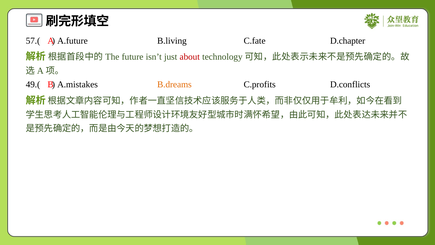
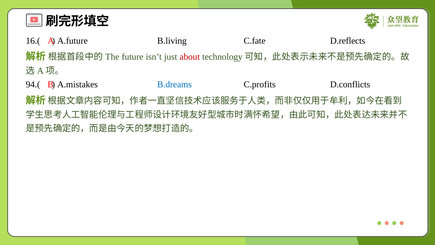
57.(: 57.( -> 16.(
D.chapter: D.chapter -> D.reflects
49.(: 49.( -> 94.(
B.dreams colour: orange -> blue
